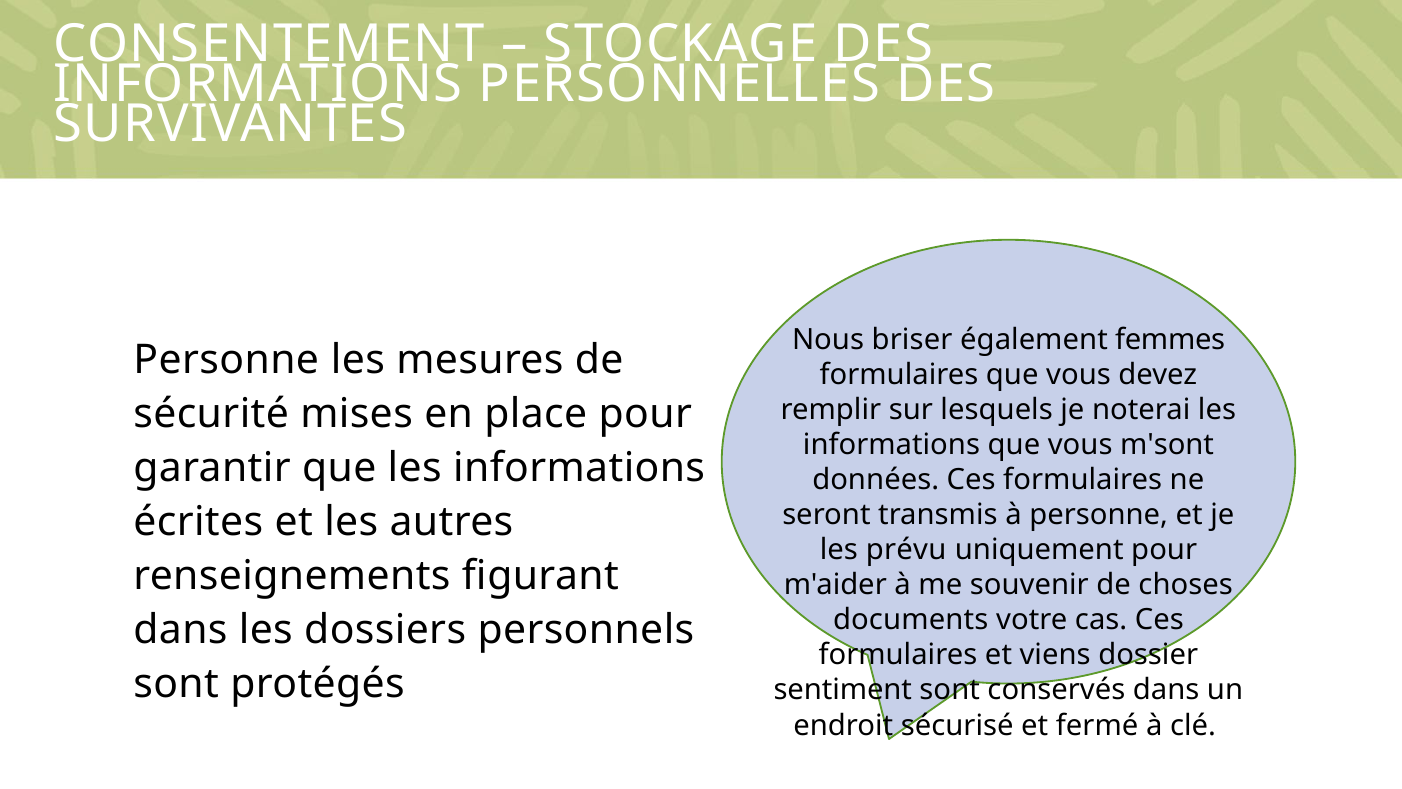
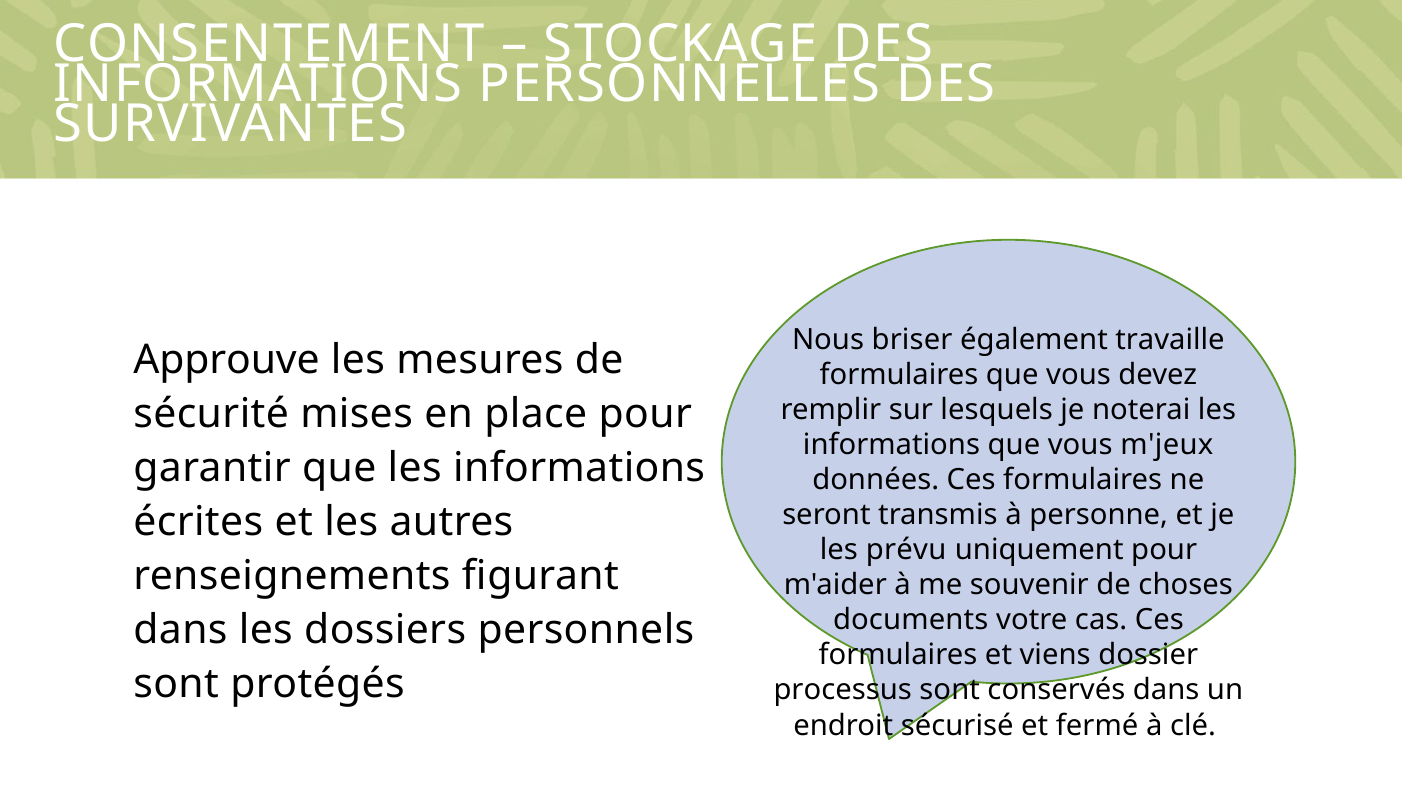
femmes: femmes -> travaille
Personne at (226, 359): Personne -> Approuve
m'sont: m'sont -> m'jeux
sentiment: sentiment -> processus
